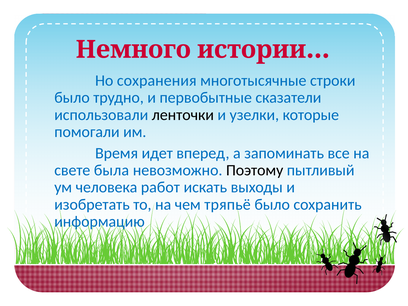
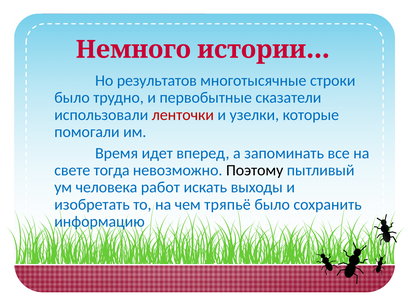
сохранения: сохранения -> результатов
ленточки colour: black -> red
была: была -> тогда
